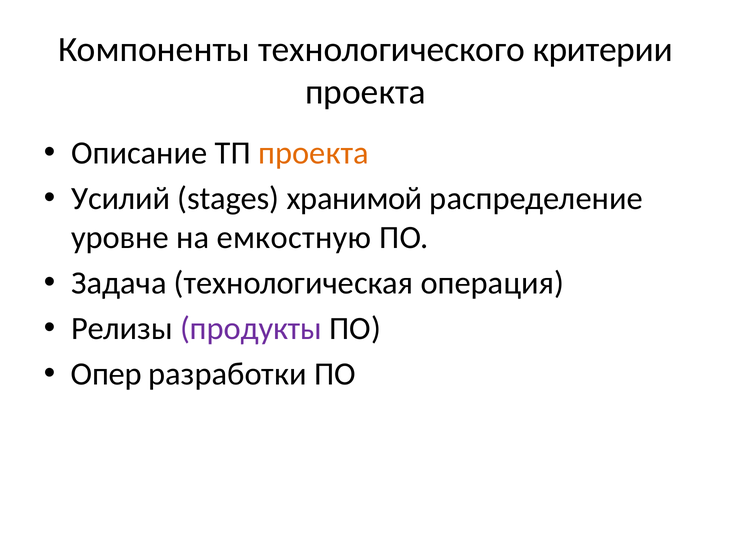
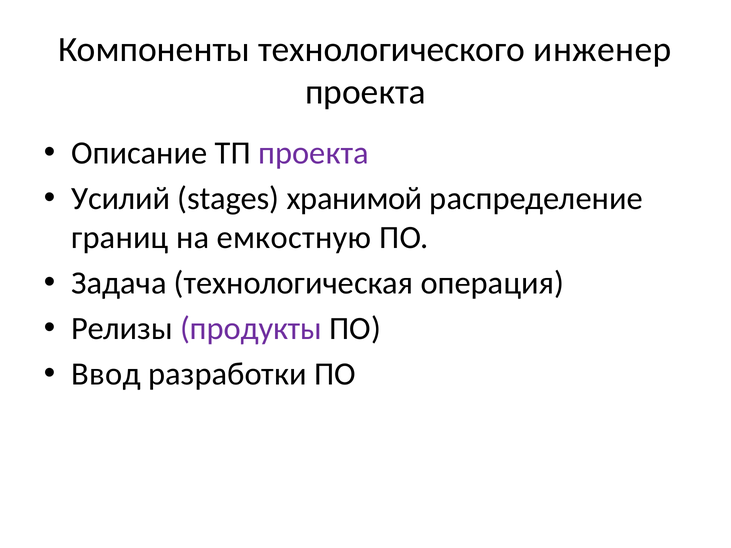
критерии: критерии -> инженер
проекта at (314, 153) colour: orange -> purple
уровне: уровне -> границ
Опер: Опер -> Ввод
